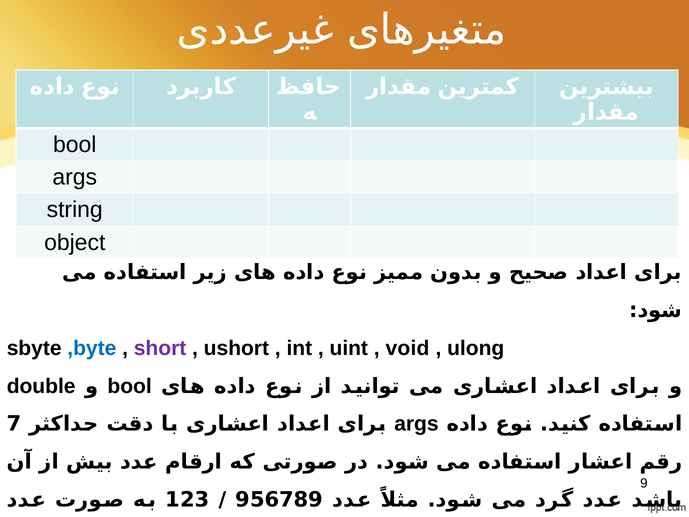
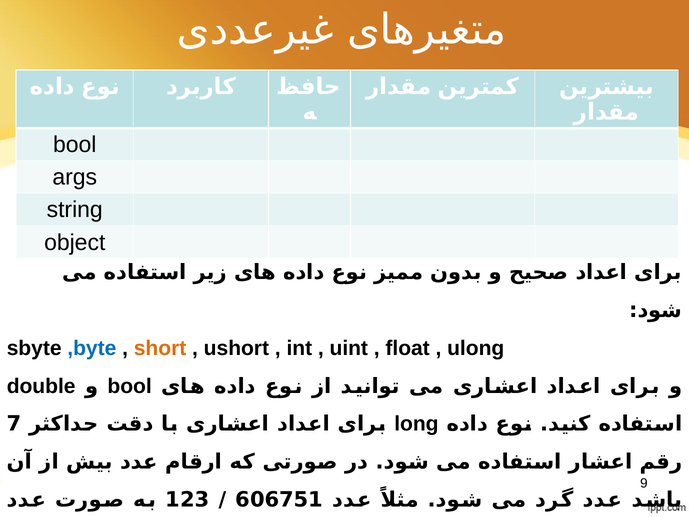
short colour: purple -> orange
void: void -> float
args at (416, 424): args -> long
956789: 956789 -> 606751
